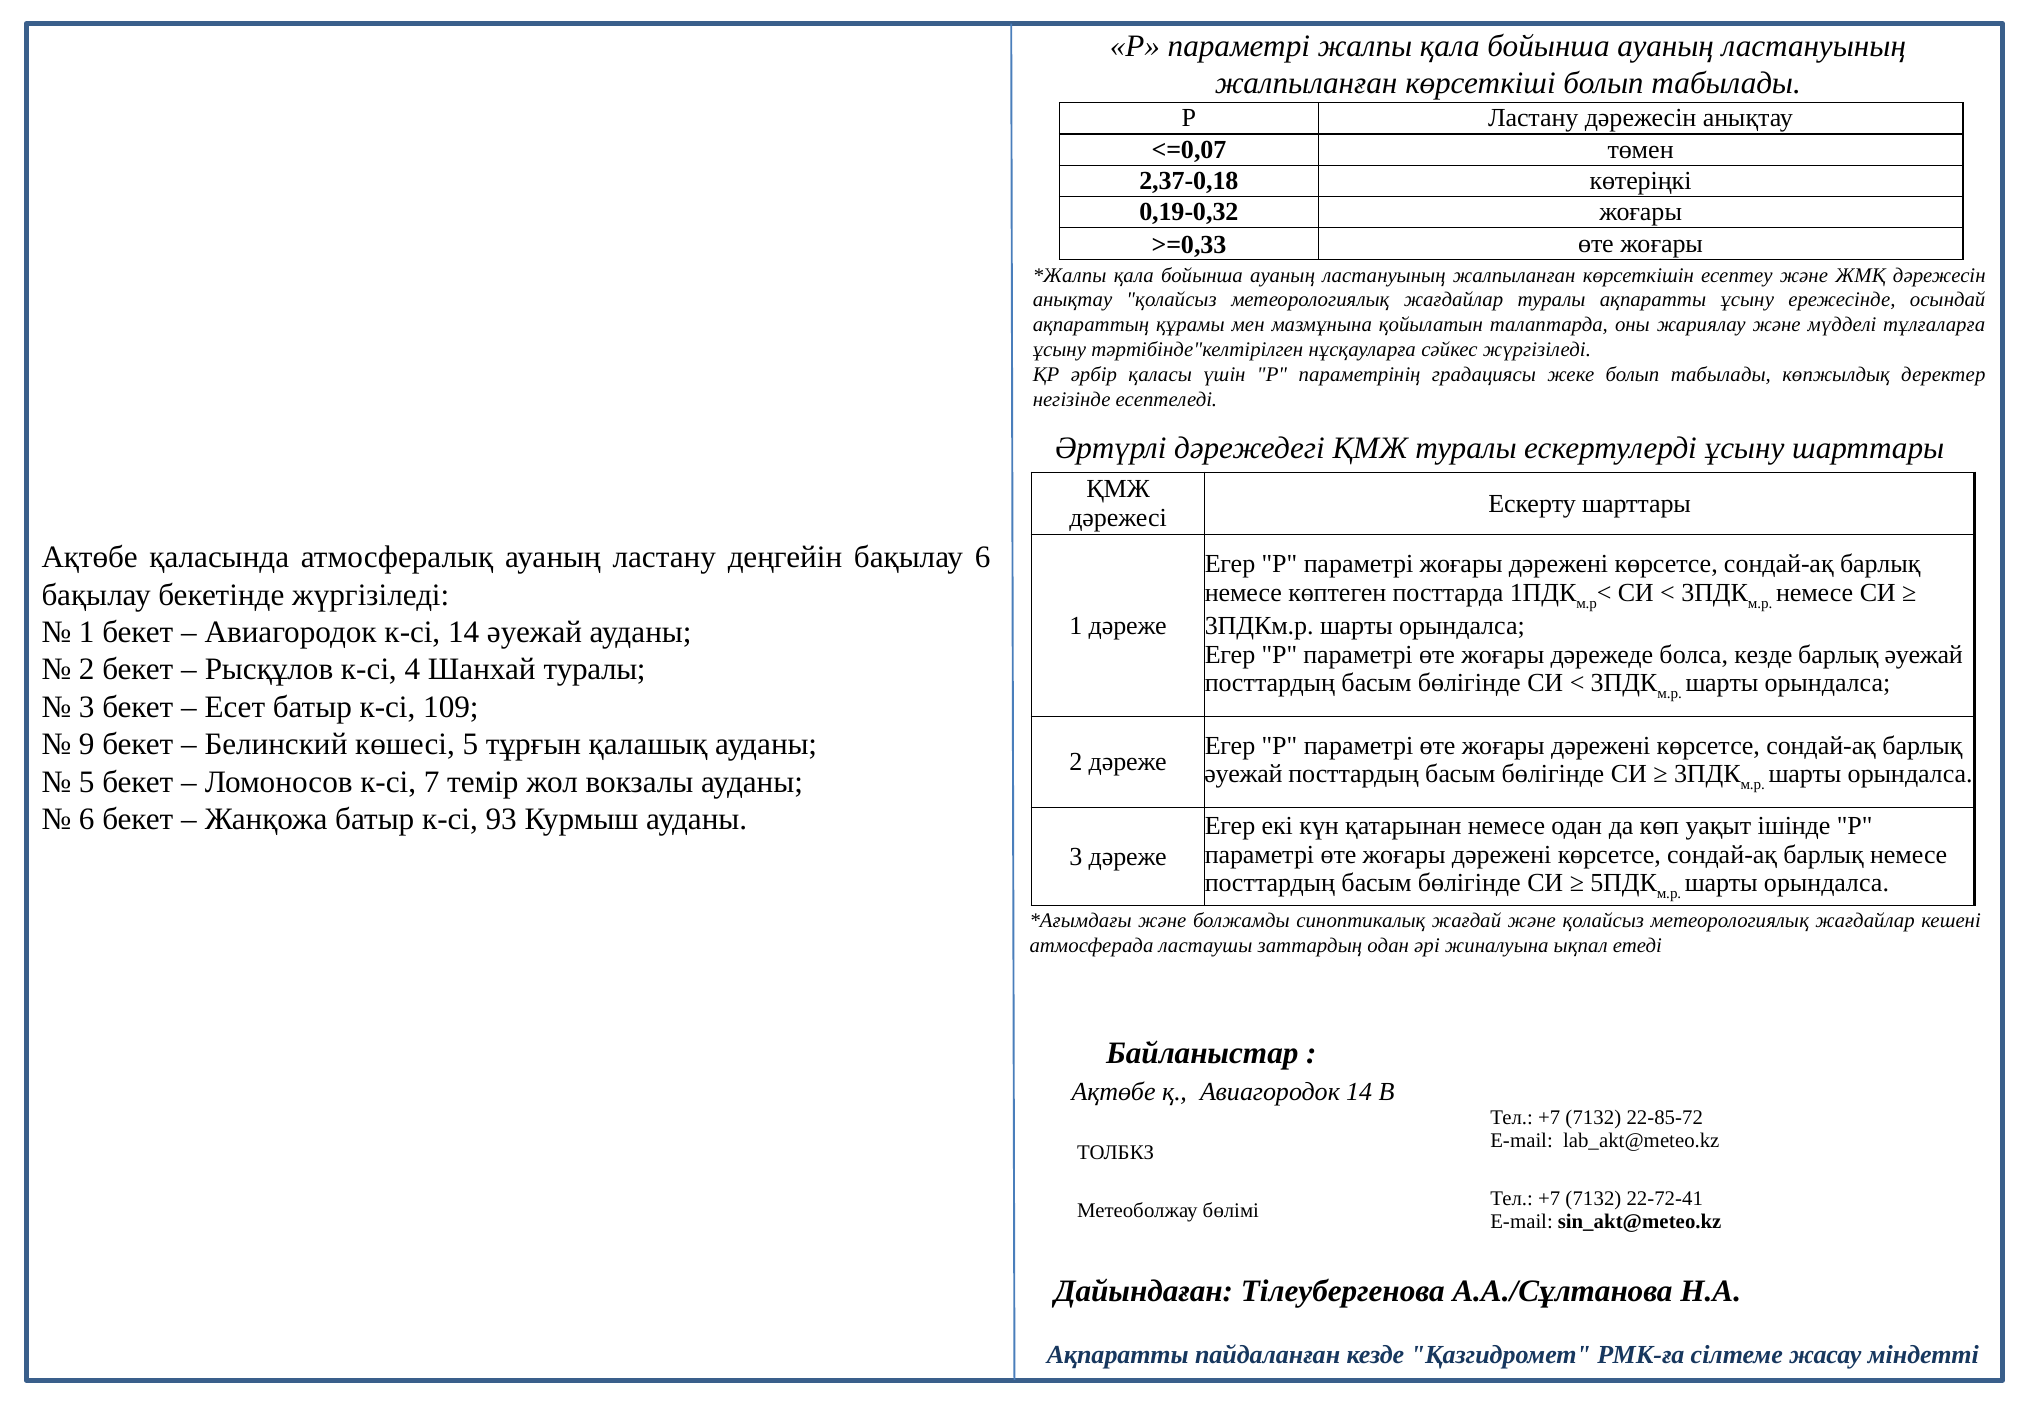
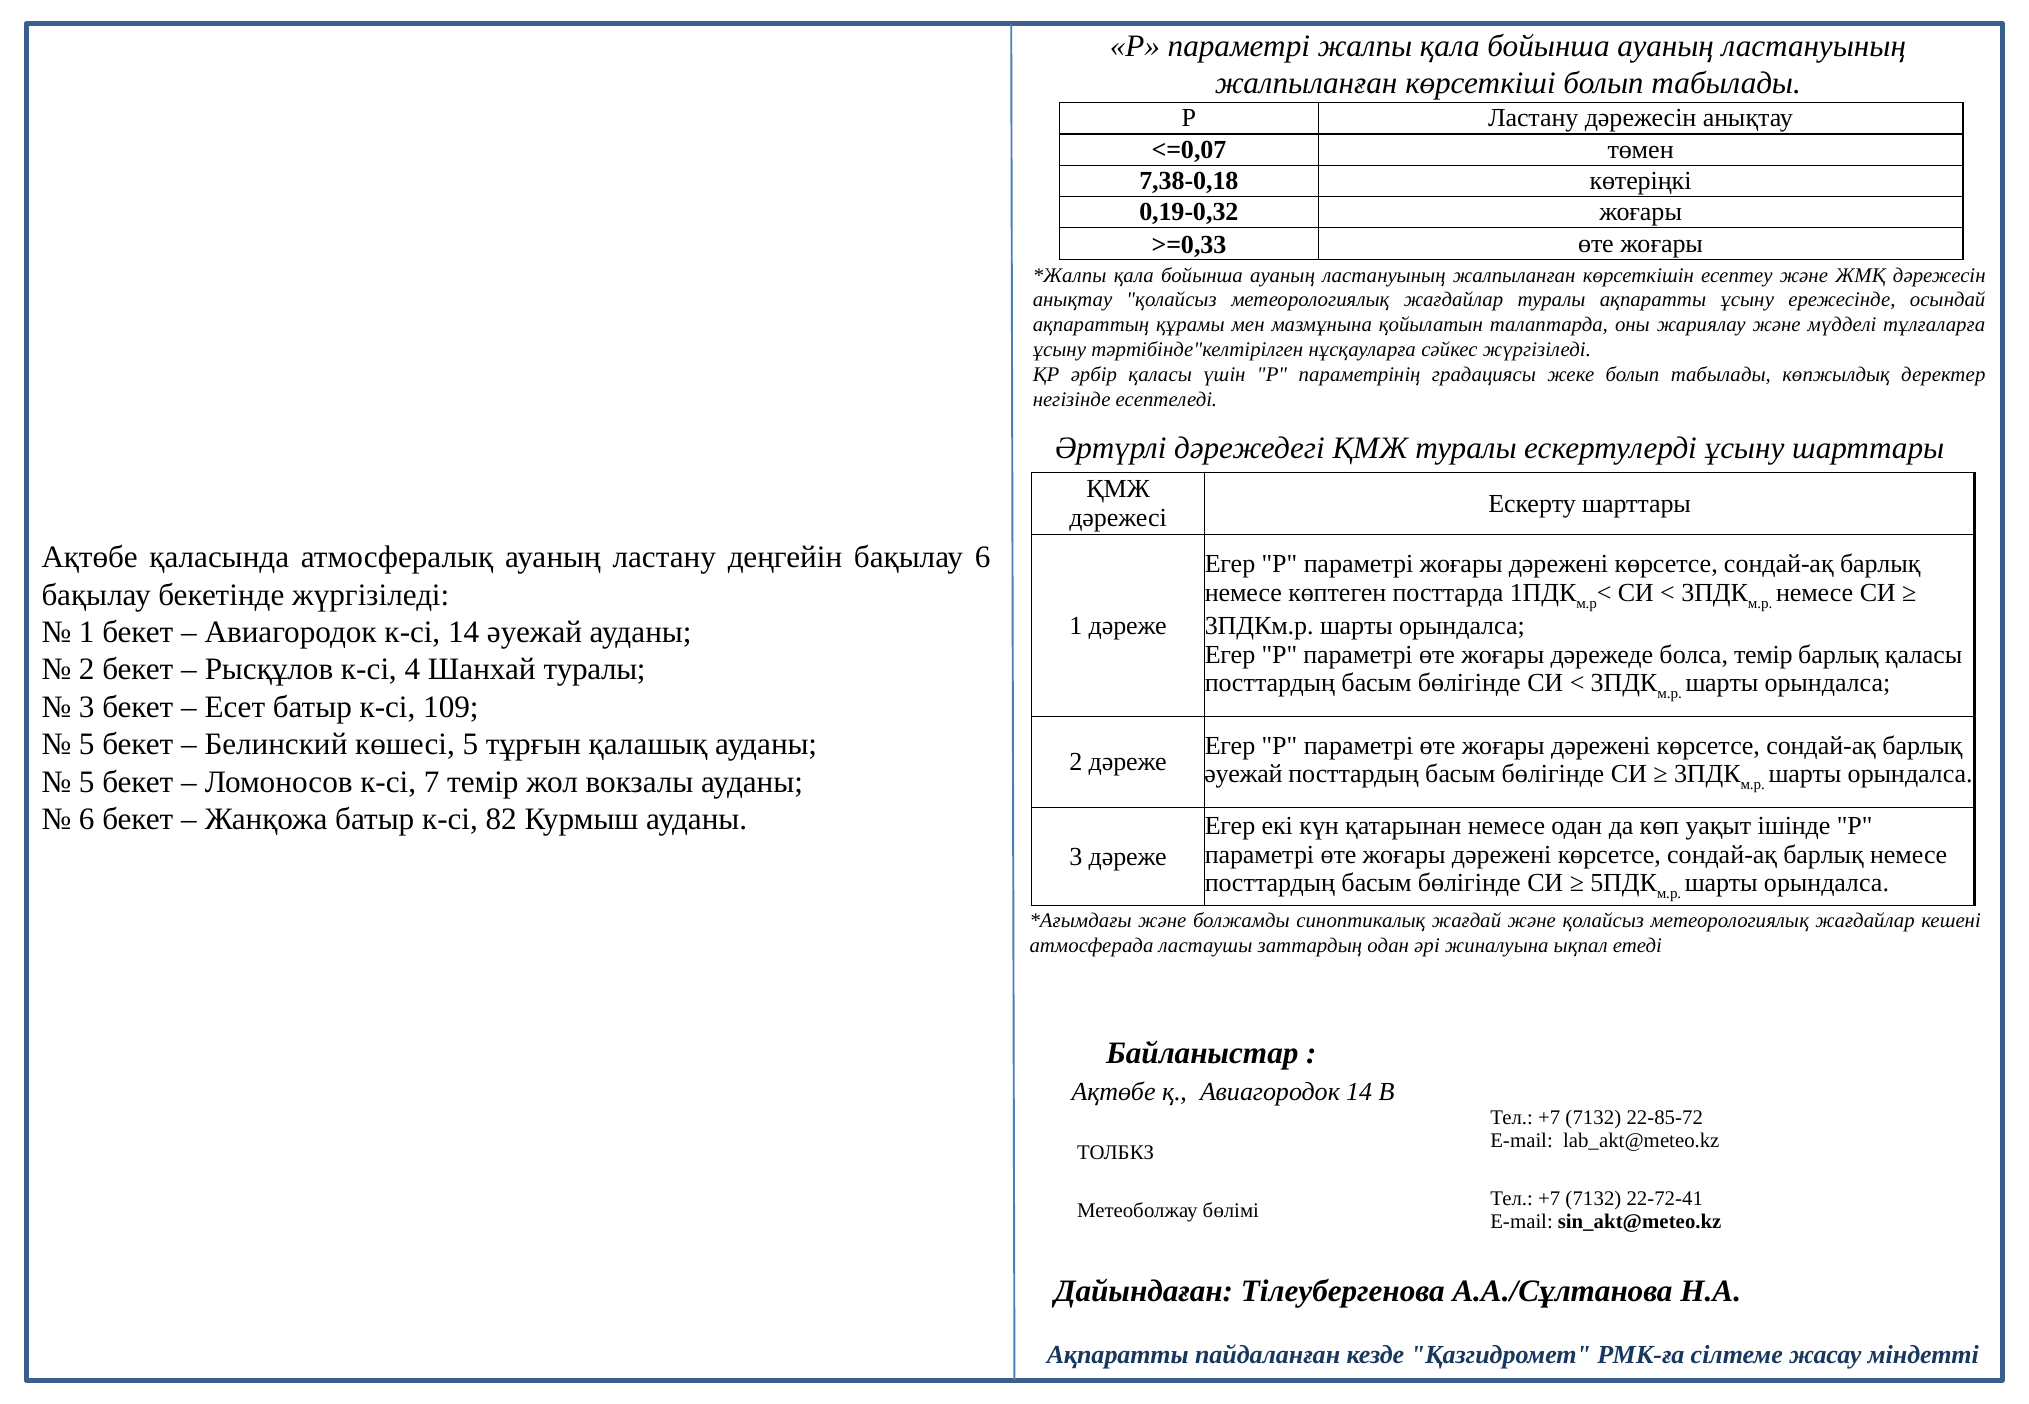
2,37-0,18: 2,37-0,18 -> 7,38-0,18
болса кезде: кезде -> темір
әуежай at (1924, 655): әуежай -> қаласы
9 at (87, 745): 9 -> 5
93: 93 -> 82
